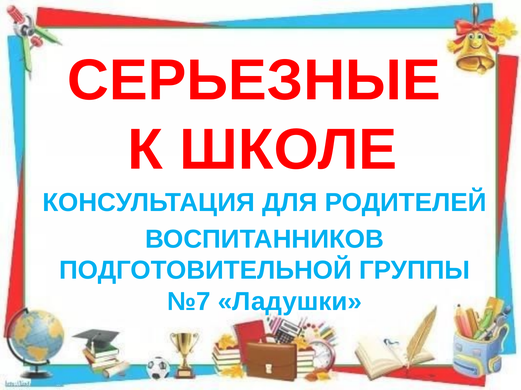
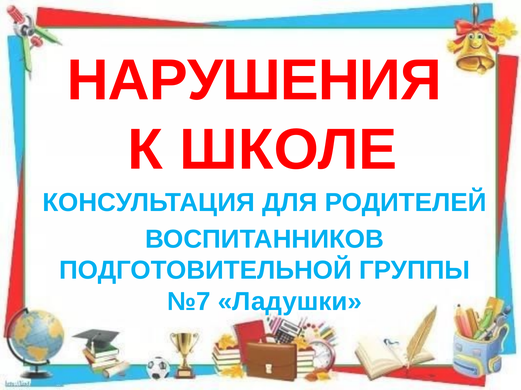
СЕРЬЕЗНЫЕ: СЕРЬЕЗНЫЕ -> НАРУШЕНИЯ
